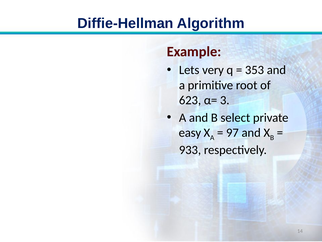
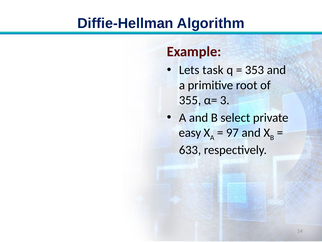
very: very -> task
623: 623 -> 355
933: 933 -> 633
